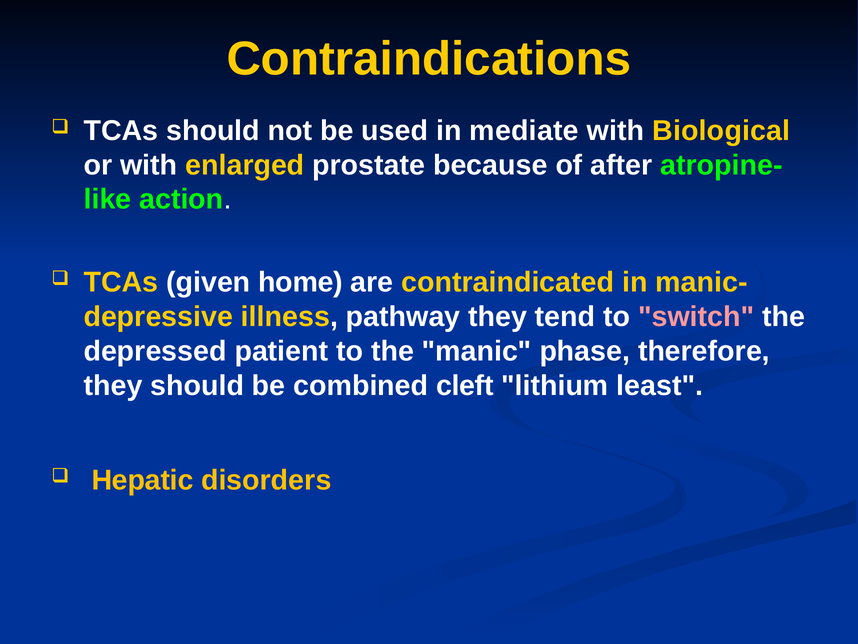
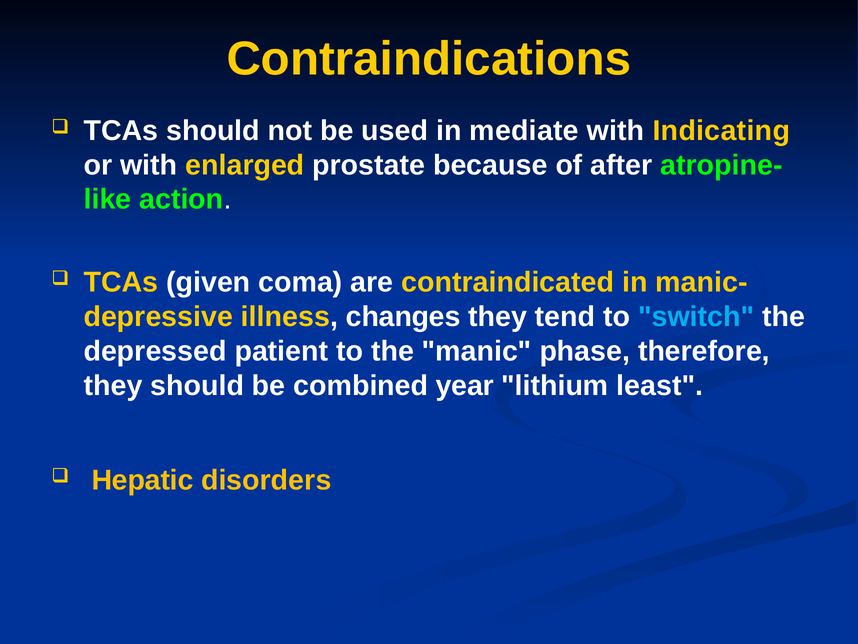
Biological: Biological -> Indicating
home: home -> coma
pathway: pathway -> changes
switch colour: pink -> light blue
cleft: cleft -> year
